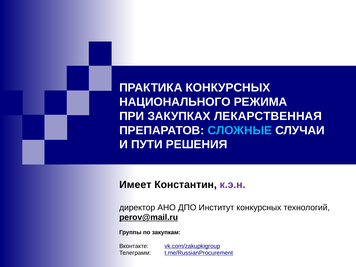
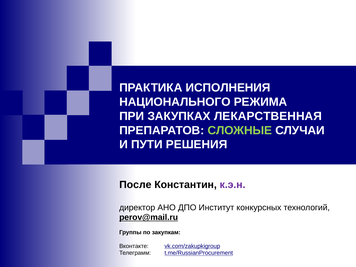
ПРАКТИКА КОНКУРСНЫХ: КОНКУРСНЫХ -> ИСПОЛНЕНИЯ
СЛОЖНЫЕ colour: light blue -> light green
Имеет: Имеет -> После
